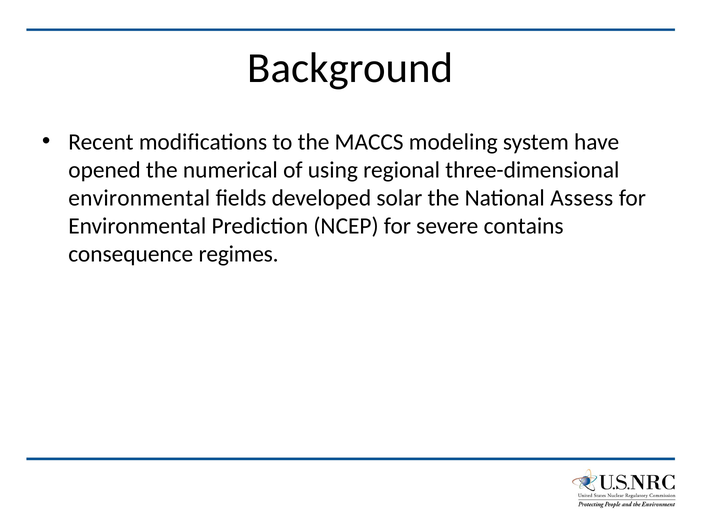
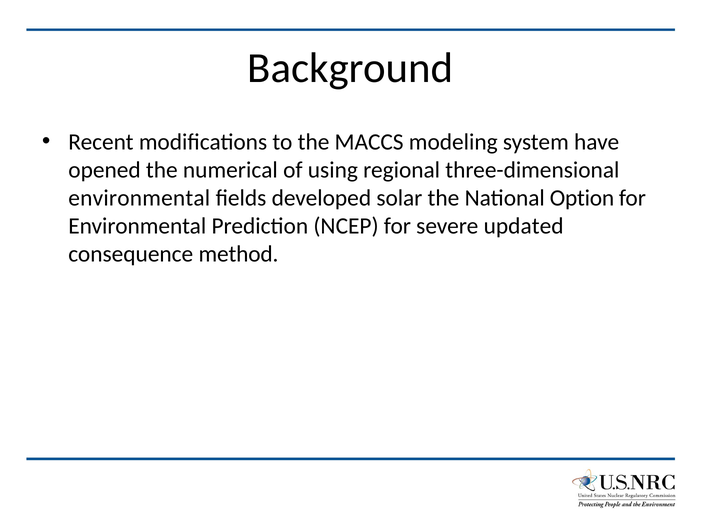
Assess: Assess -> Option
contains: contains -> updated
regimes: regimes -> method
